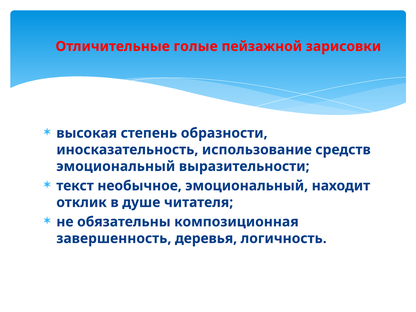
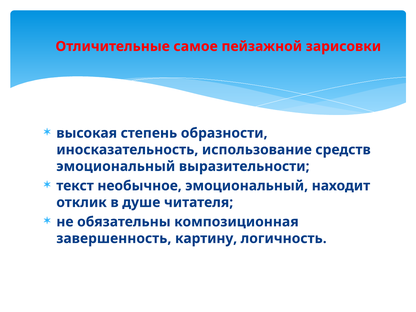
голые: голые -> самое
деревья: деревья -> картину
